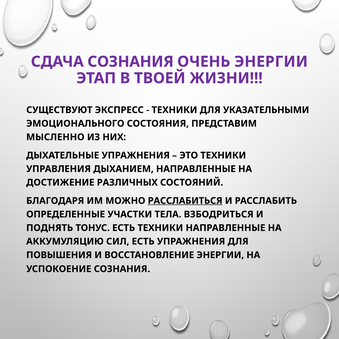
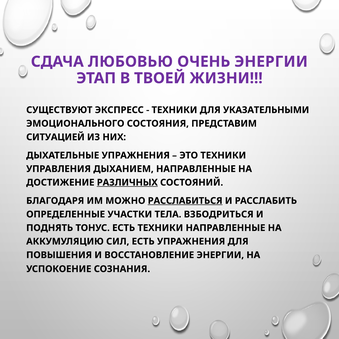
СДАЧА СОЗНАНИЯ: СОЗНАНИЯ -> ЛЮБОВЬЮ
МЫСЛЕННО: МЫСЛЕННО -> СИТУАЦИЕЙ
РАЗЛИЧНЫХ underline: none -> present
